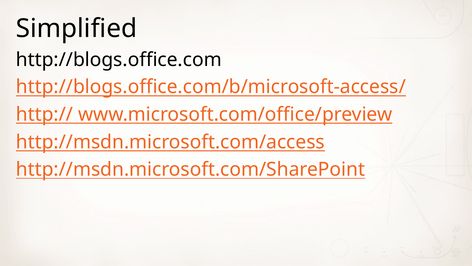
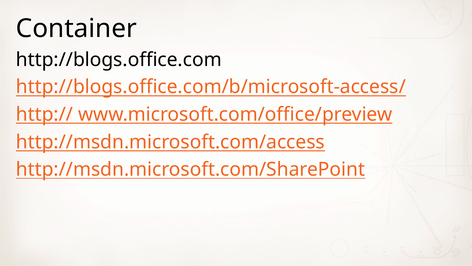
Simplified: Simplified -> Container
